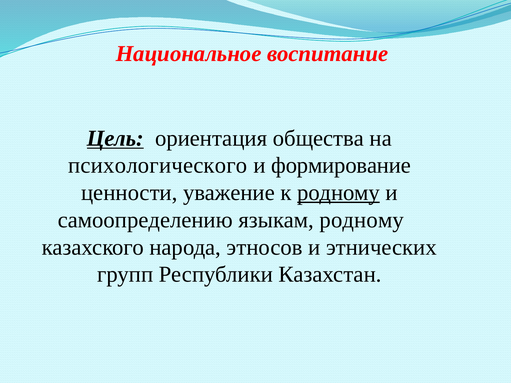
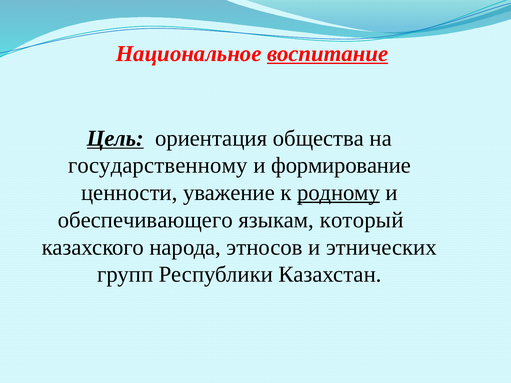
воспитание underline: none -> present
психологического: психологического -> государственному
самоопределению: самоопределению -> обеспечивающего
языкам родному: родному -> который
